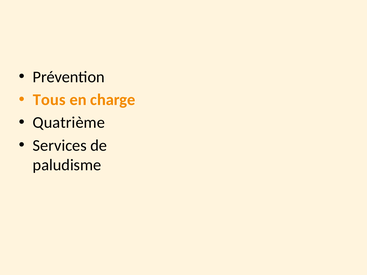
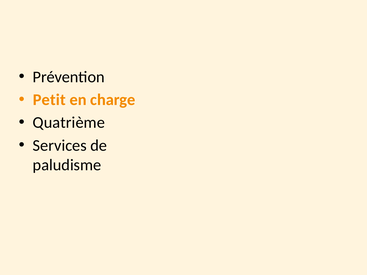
Tous: Tous -> Petit
